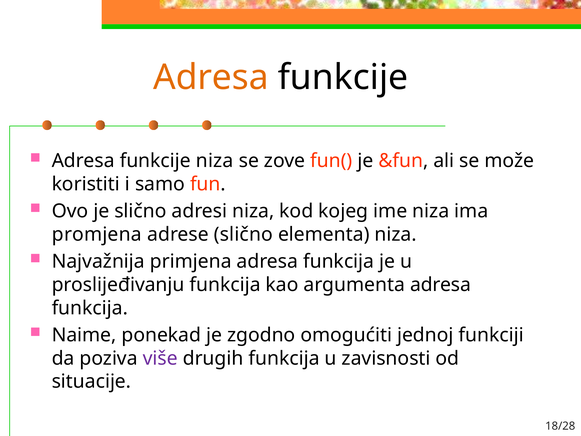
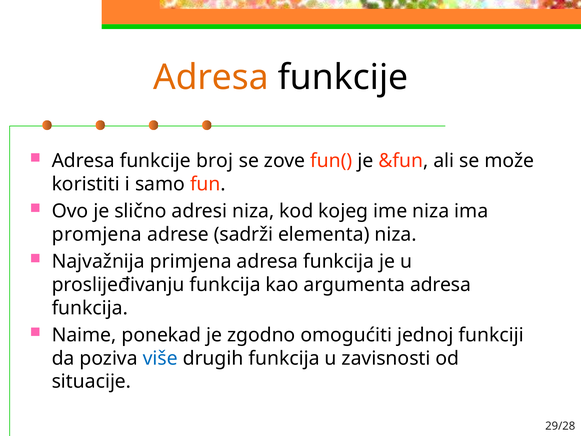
funkcije niza: niza -> broj
adrese slično: slično -> sadrži
više colour: purple -> blue
18/28: 18/28 -> 29/28
